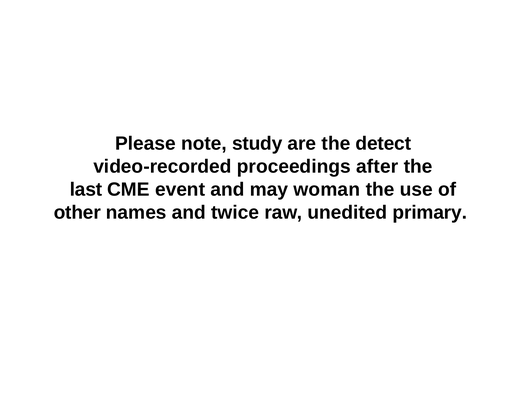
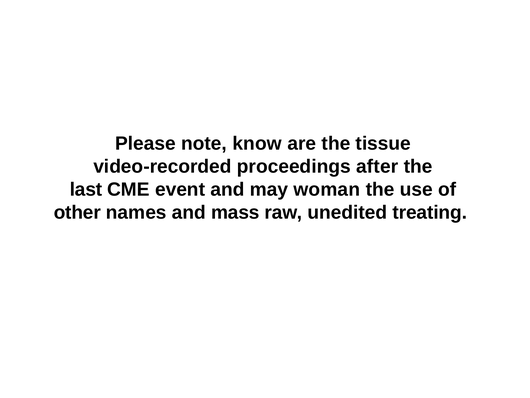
study: study -> know
detect: detect -> tissue
twice: twice -> mass
primary: primary -> treating
